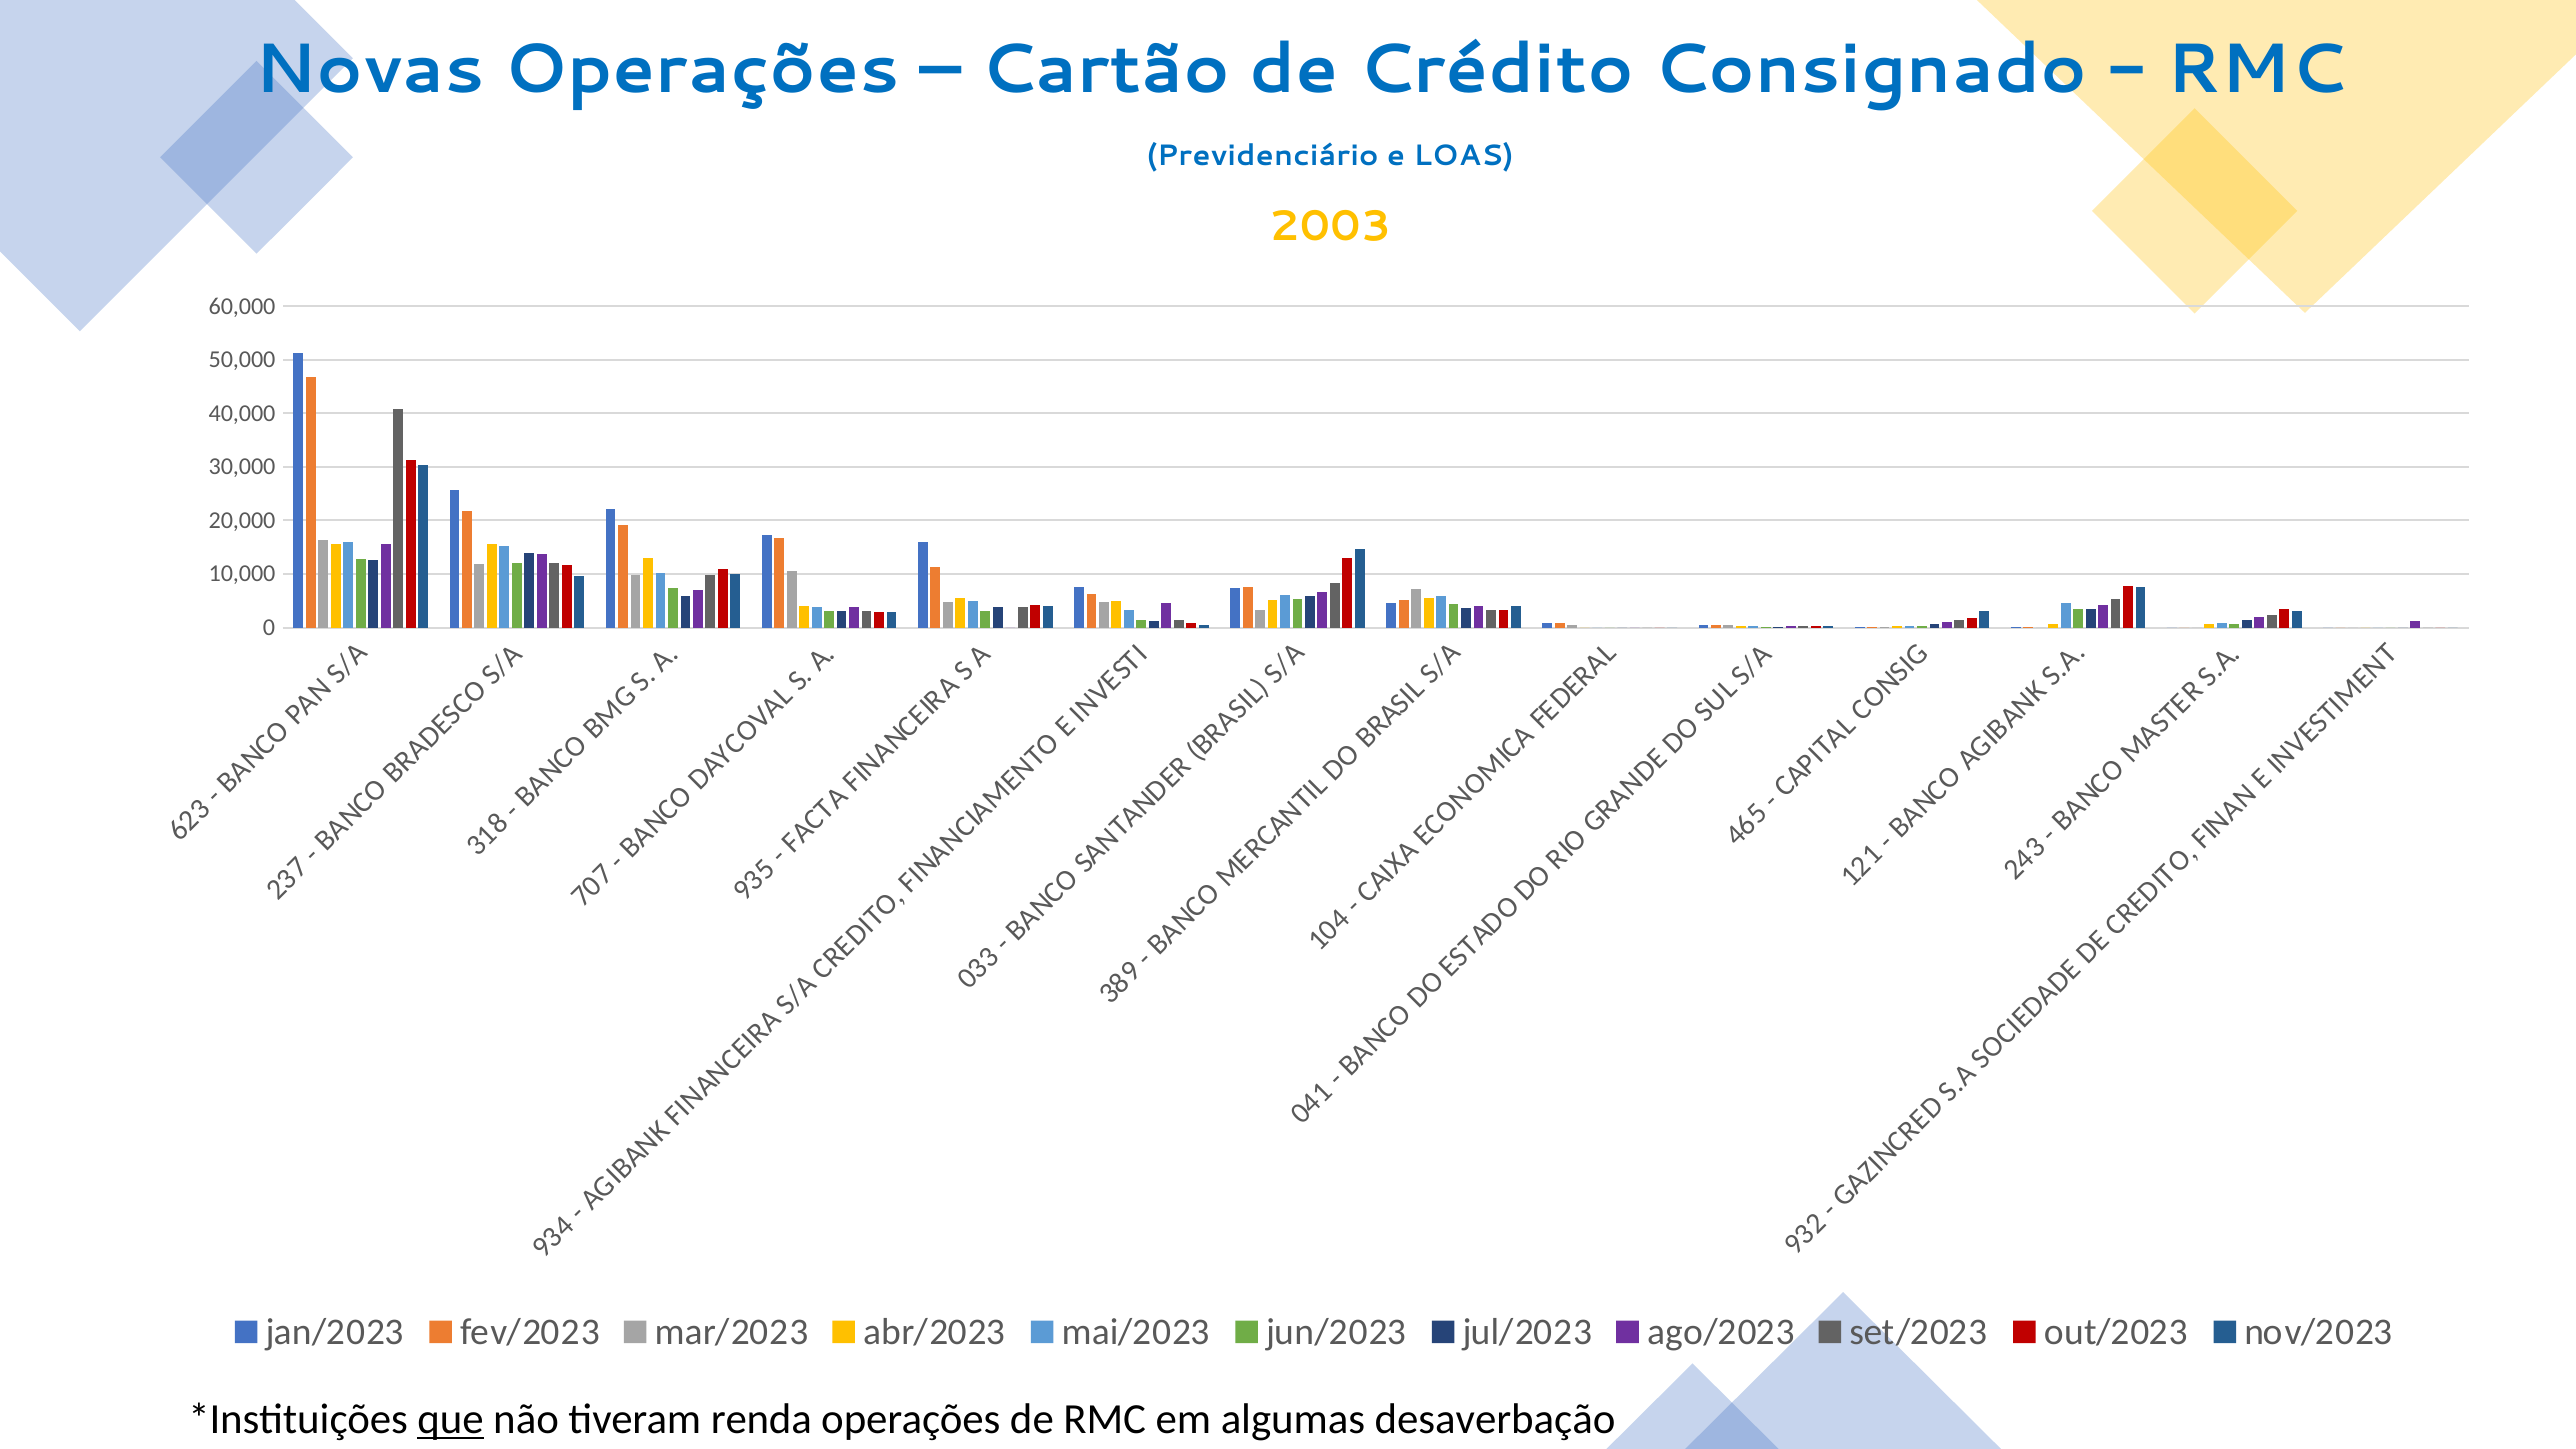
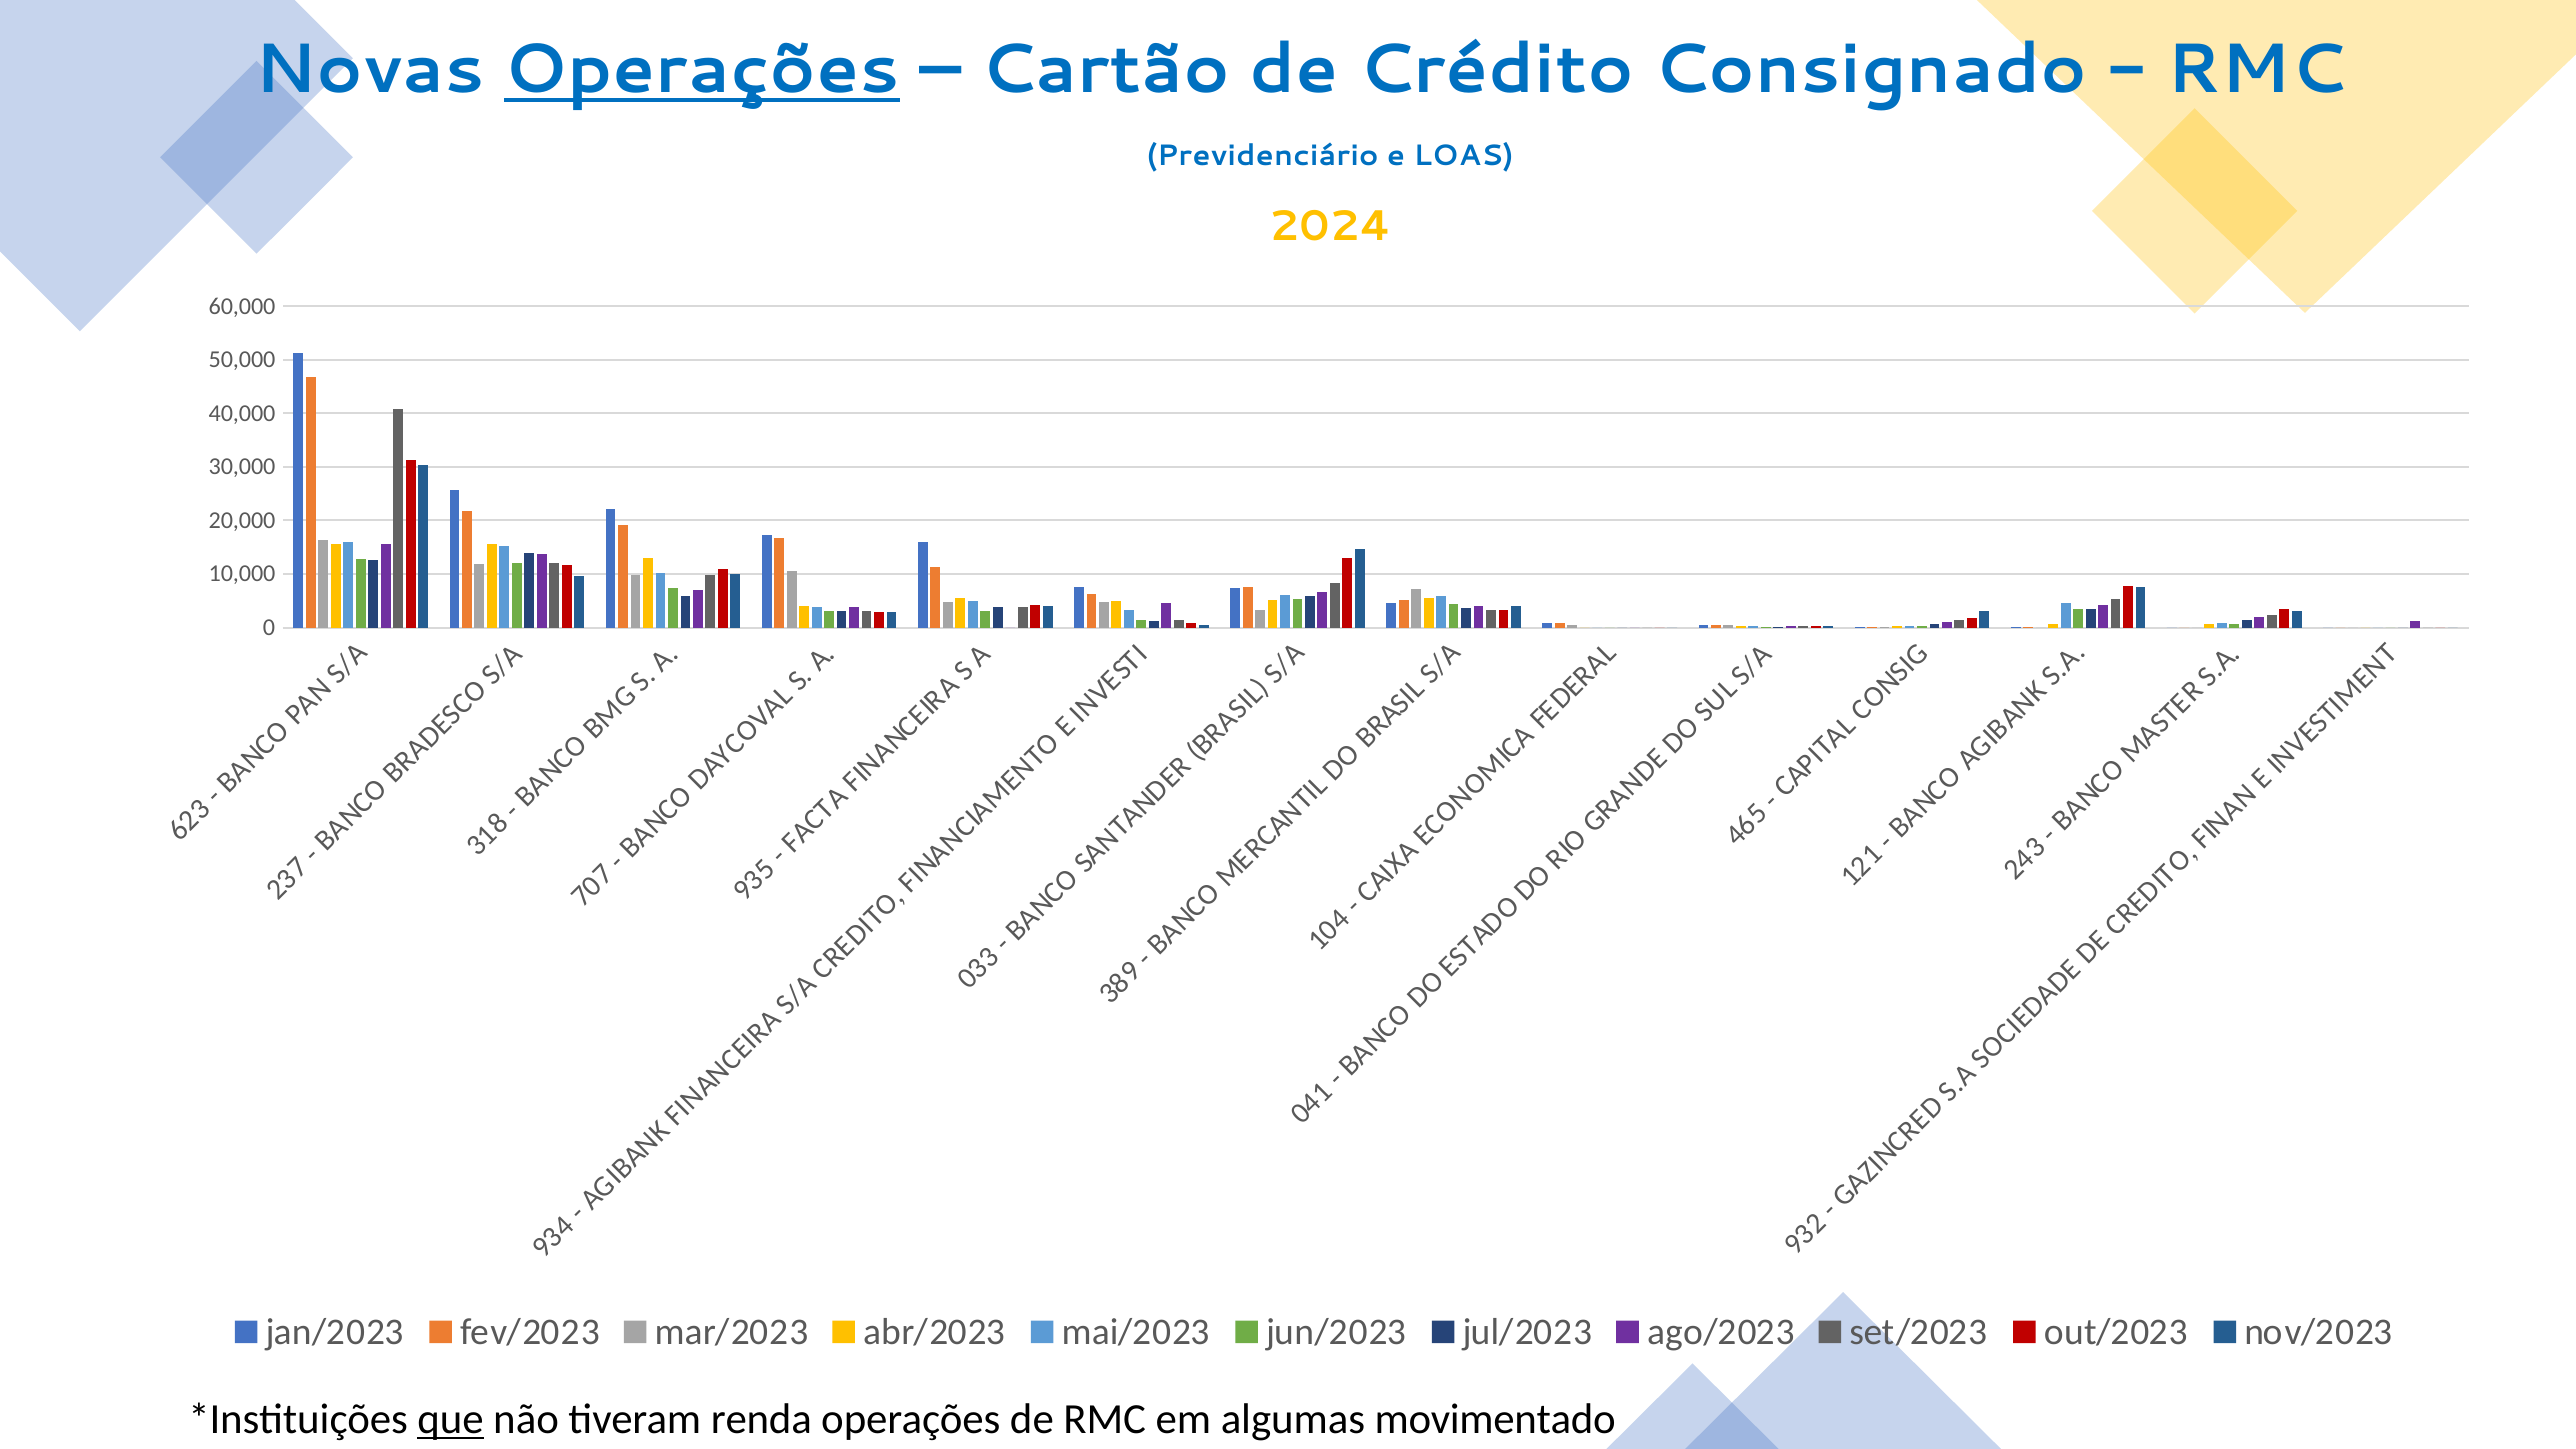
Operações at (702, 70) underline: none -> present
2003: 2003 -> 2024
desaverbação: desaverbação -> movimentado
